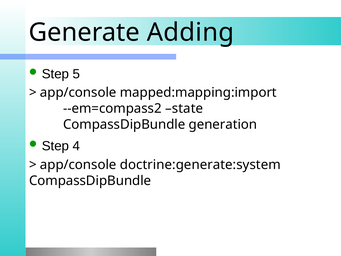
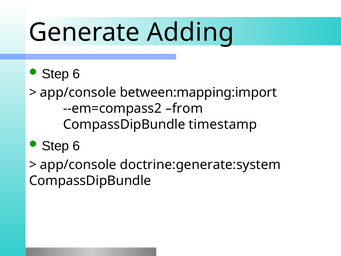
5 at (76, 74): 5 -> 6
mapped:mapping:import: mapped:mapping:import -> between:mapping:import
state: state -> from
generation: generation -> timestamp
4 at (76, 146): 4 -> 6
